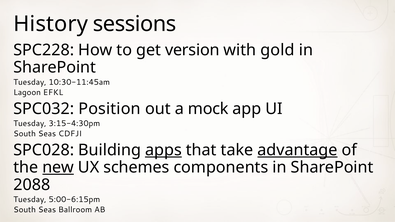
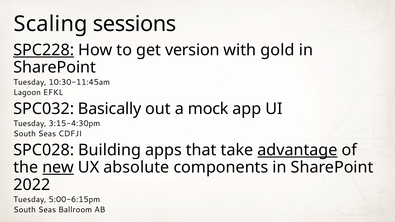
History: History -> Scaling
SPC228 underline: none -> present
Position: Position -> Basically
apps underline: present -> none
schemes: schemes -> absolute
2088: 2088 -> 2022
